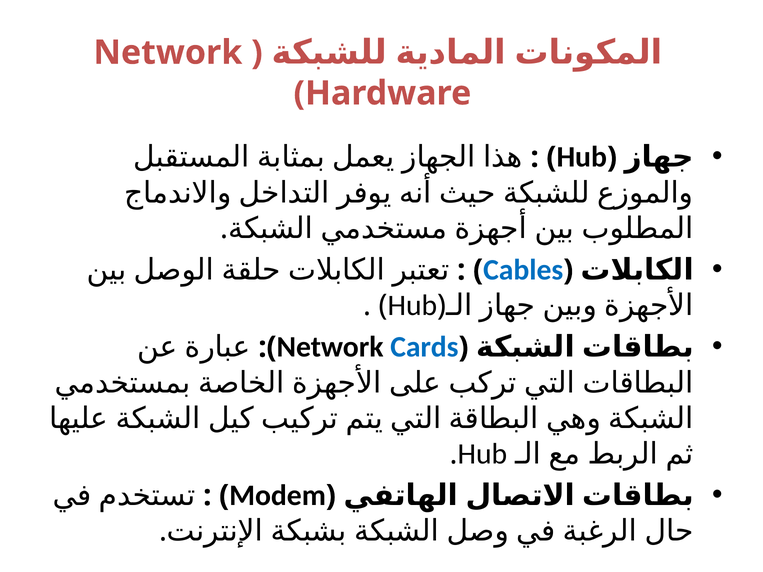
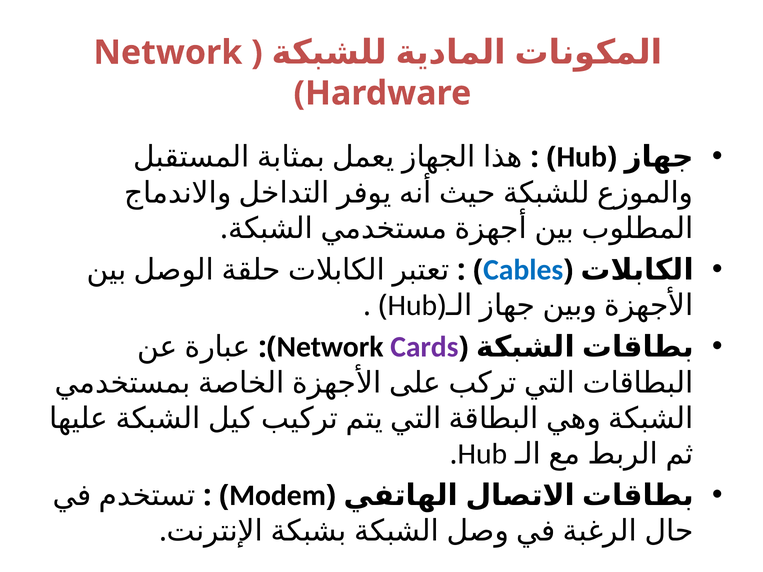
Cards colour: blue -> purple
